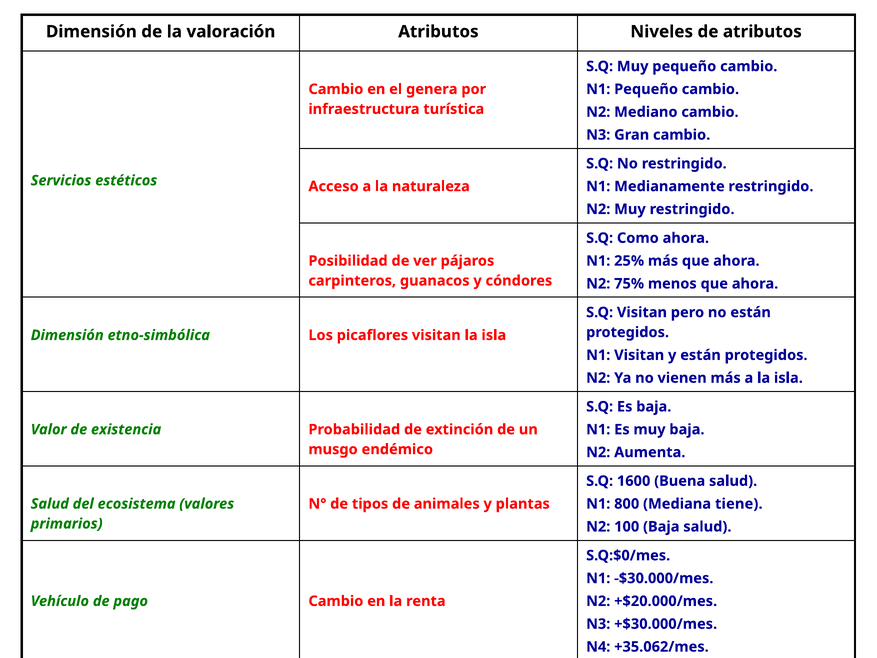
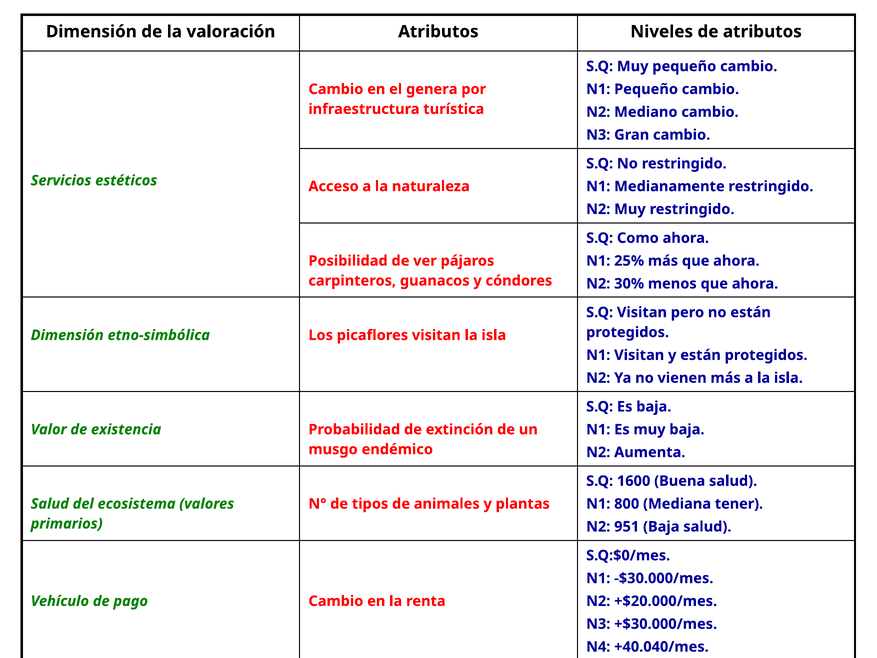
75%: 75% -> 30%
tiene: tiene -> tener
100: 100 -> 951
+35.062/mes: +35.062/mes -> +40.040/mes
